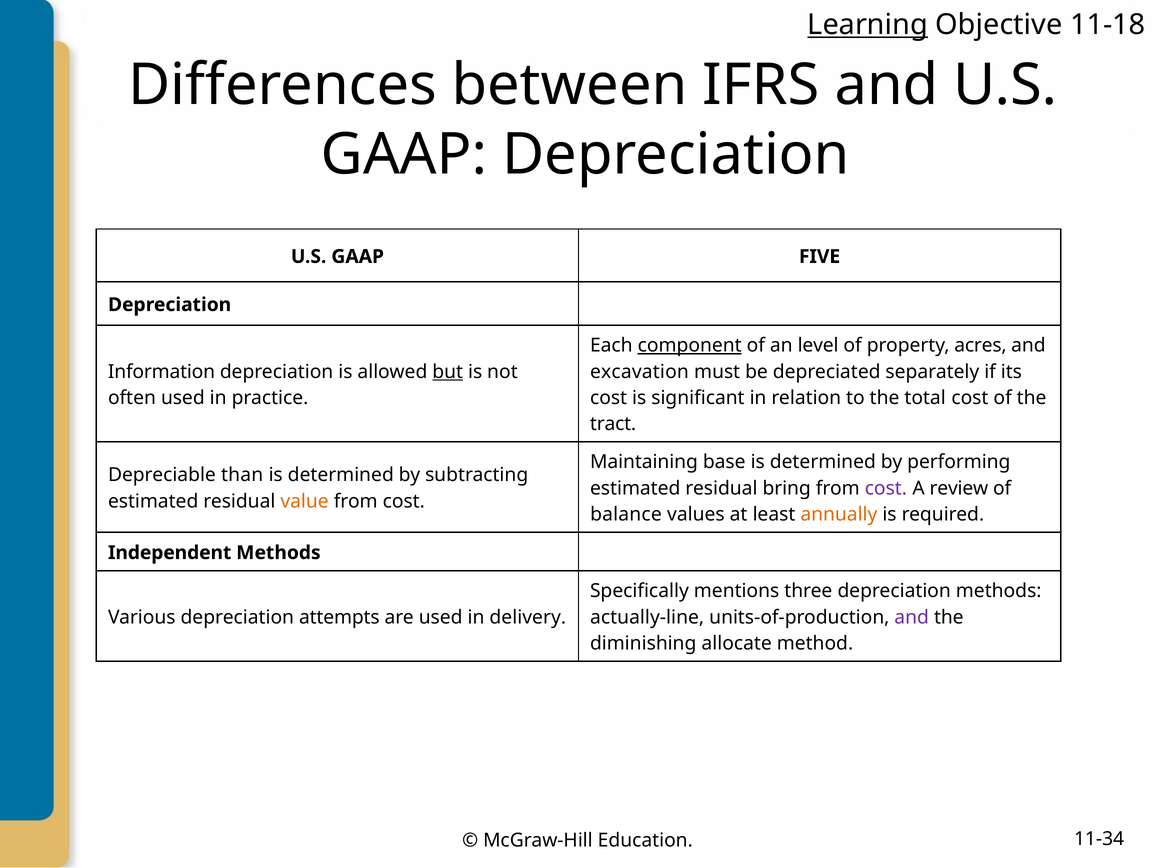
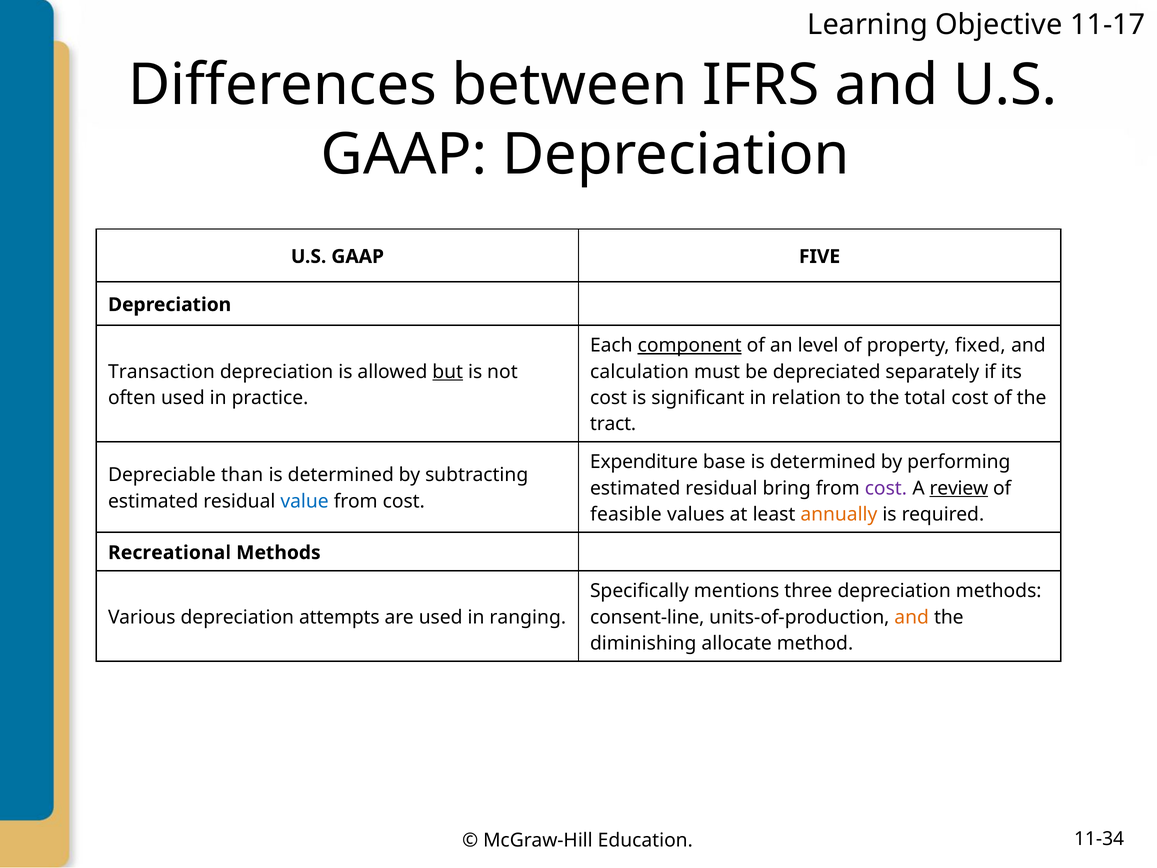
Learning underline: present -> none
11-18: 11-18 -> 11-17
acres: acres -> fixed
Information: Information -> Transaction
excavation: excavation -> calculation
Maintaining: Maintaining -> Expenditure
review underline: none -> present
value colour: orange -> blue
balance: balance -> feasible
Independent: Independent -> Recreational
delivery: delivery -> ranging
actually-line: actually-line -> consent-line
and at (912, 617) colour: purple -> orange
